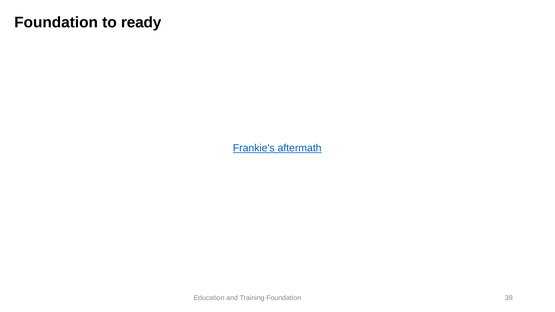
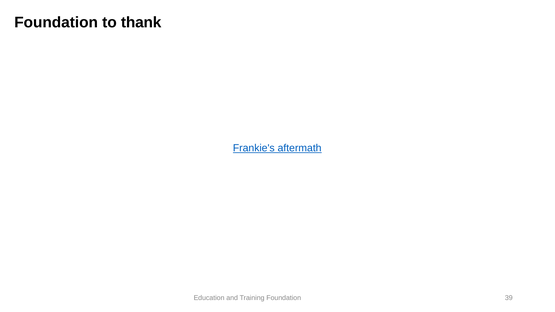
ready: ready -> thank
